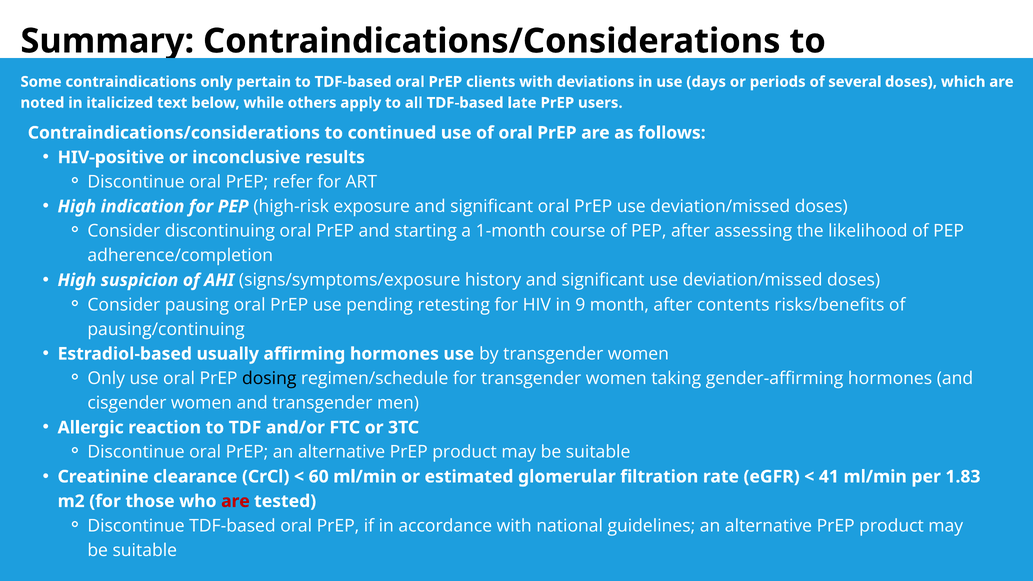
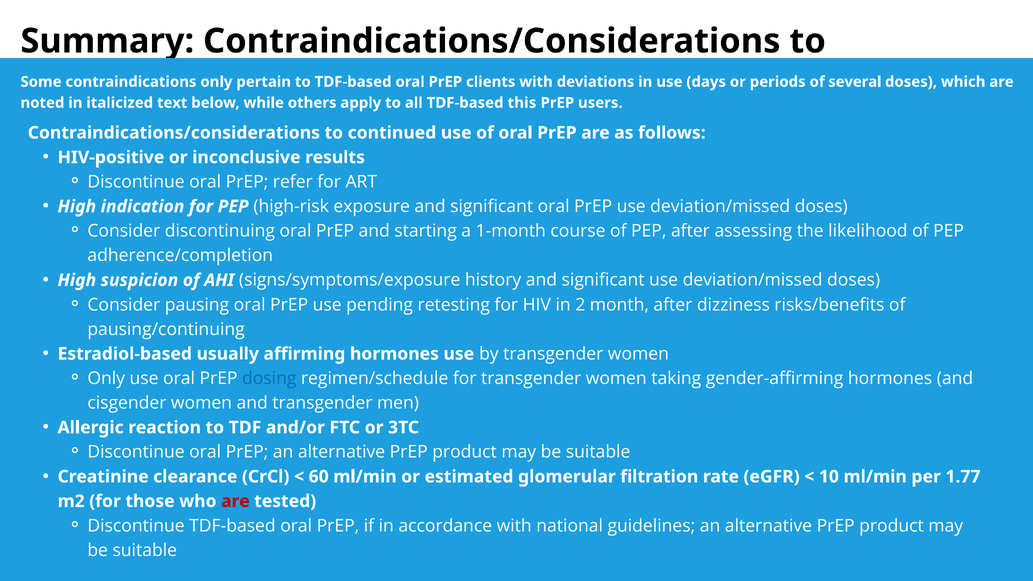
late: late -> this
9: 9 -> 2
contents: contents -> dizziness
dosing colour: black -> blue
41: 41 -> 10
1.83: 1.83 -> 1.77
